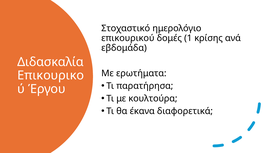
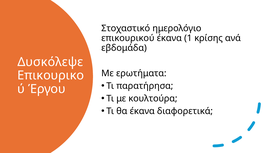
επικουρικού δομές: δομές -> έκανα
Διδασκαλία: Διδασκαλία -> Δυσκόλεψε
